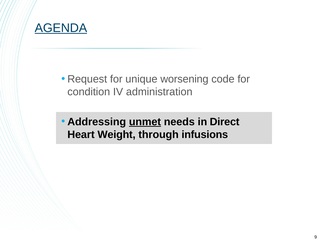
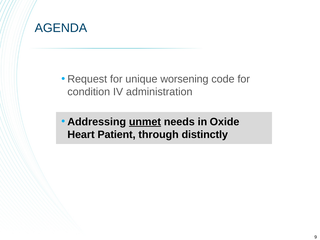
AGENDA underline: present -> none
Direct: Direct -> Oxide
Weight: Weight -> Patient
infusions: infusions -> distinctly
